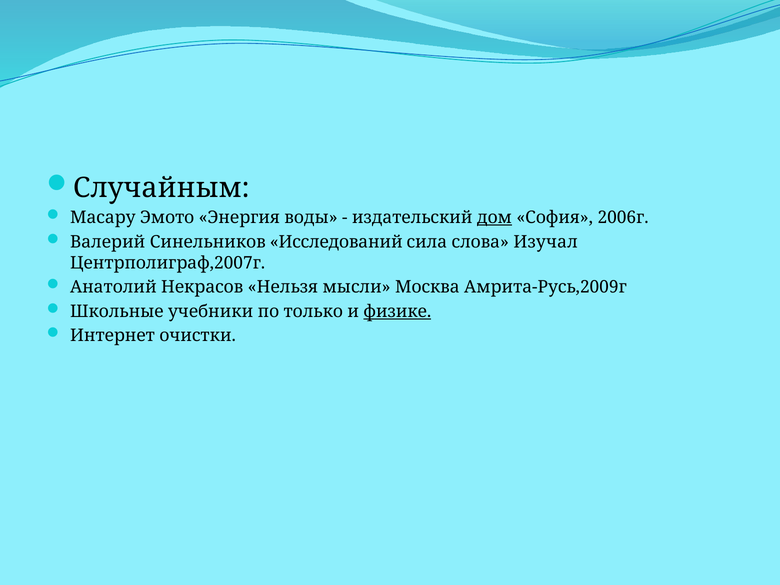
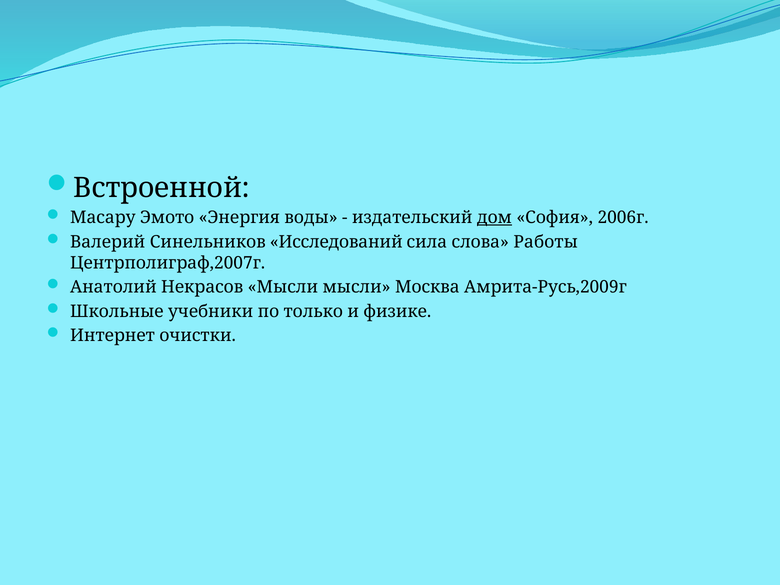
Случайным: Случайным -> Встроенной
Изучал: Изучал -> Работы
Некрасов Нельзя: Нельзя -> Мысли
физике underline: present -> none
